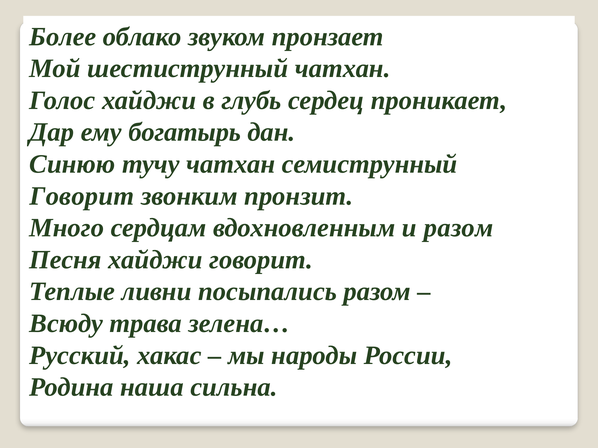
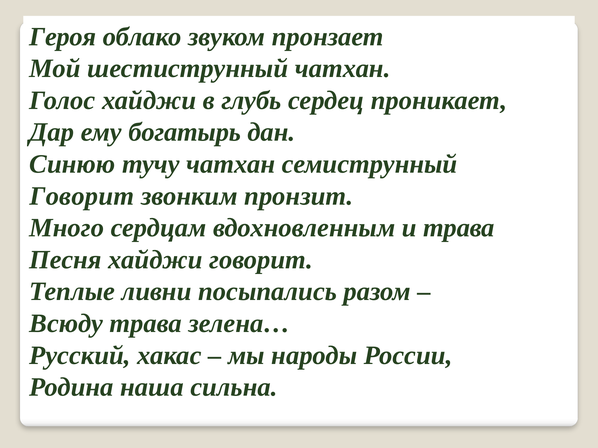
Более: Более -> Героя
и разом: разом -> трава
